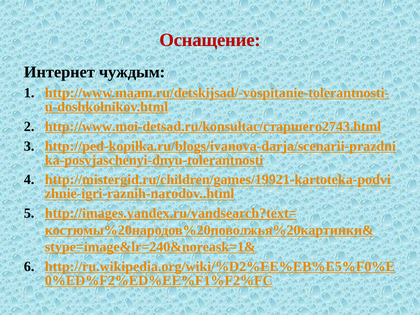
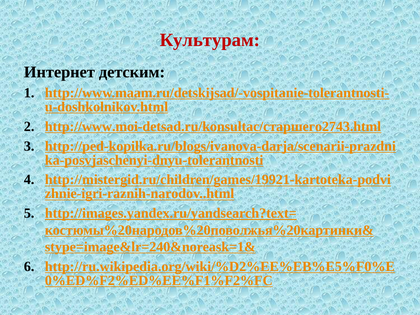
Оснащение: Оснащение -> Культурам
чуждым: чуждым -> детским
